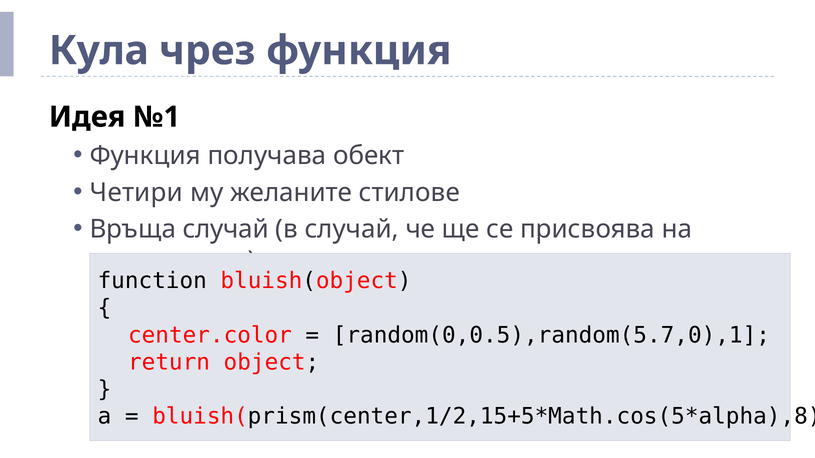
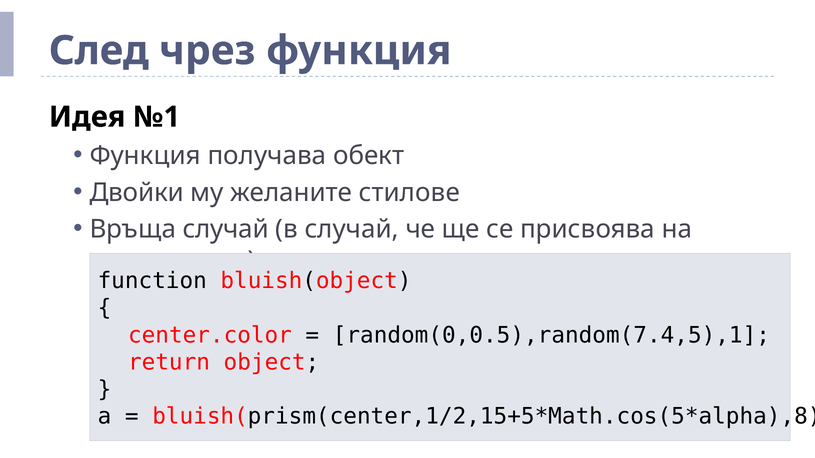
Кула: Кула -> След
Четири: Четири -> Двойки
random(0,0.5),random(5.7,0),1: random(0,0.5),random(5.7,0),1 -> random(0,0.5),random(7.4,5),1
